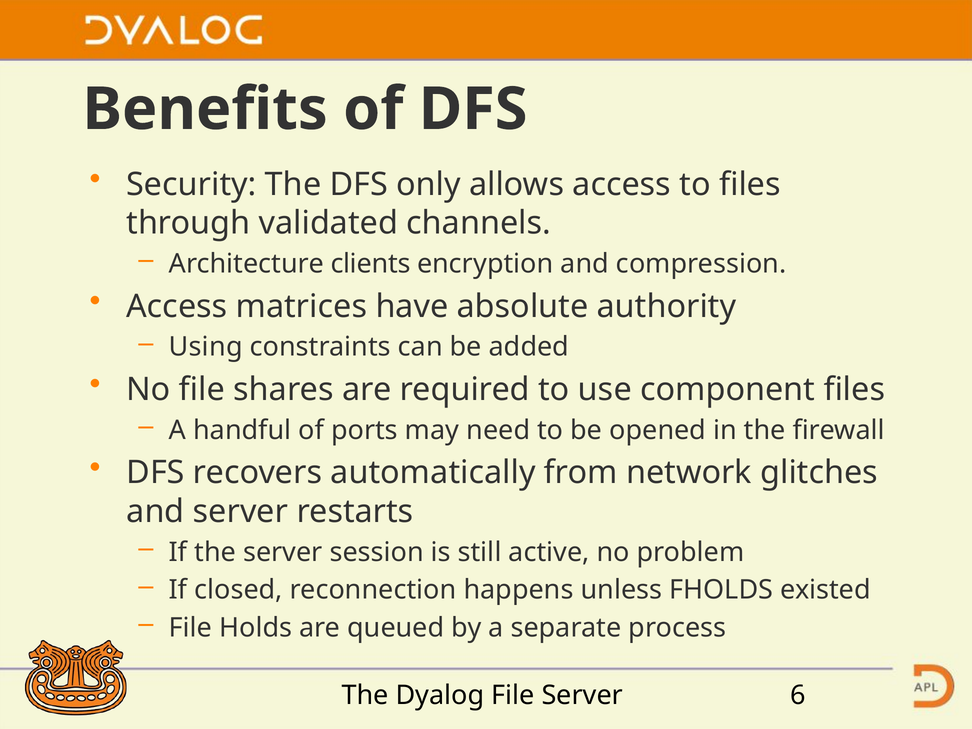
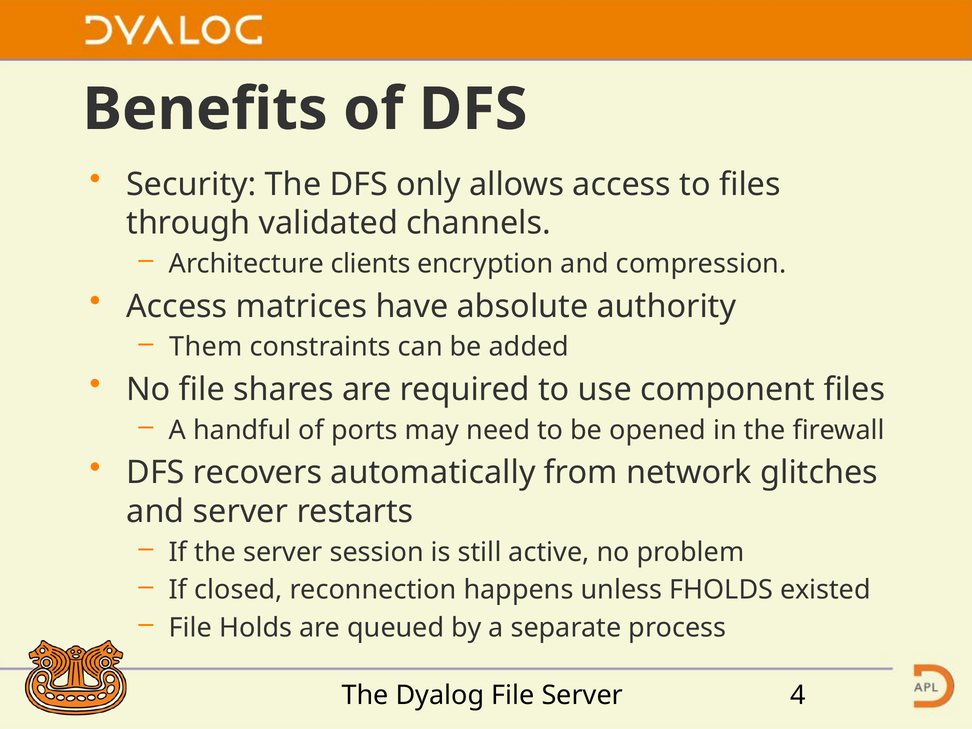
Using: Using -> Them
6: 6 -> 4
